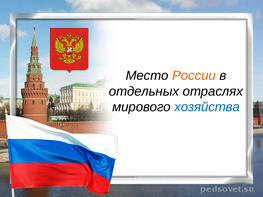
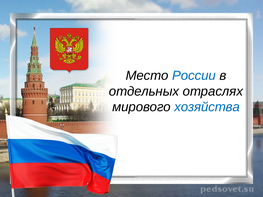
России colour: orange -> blue
